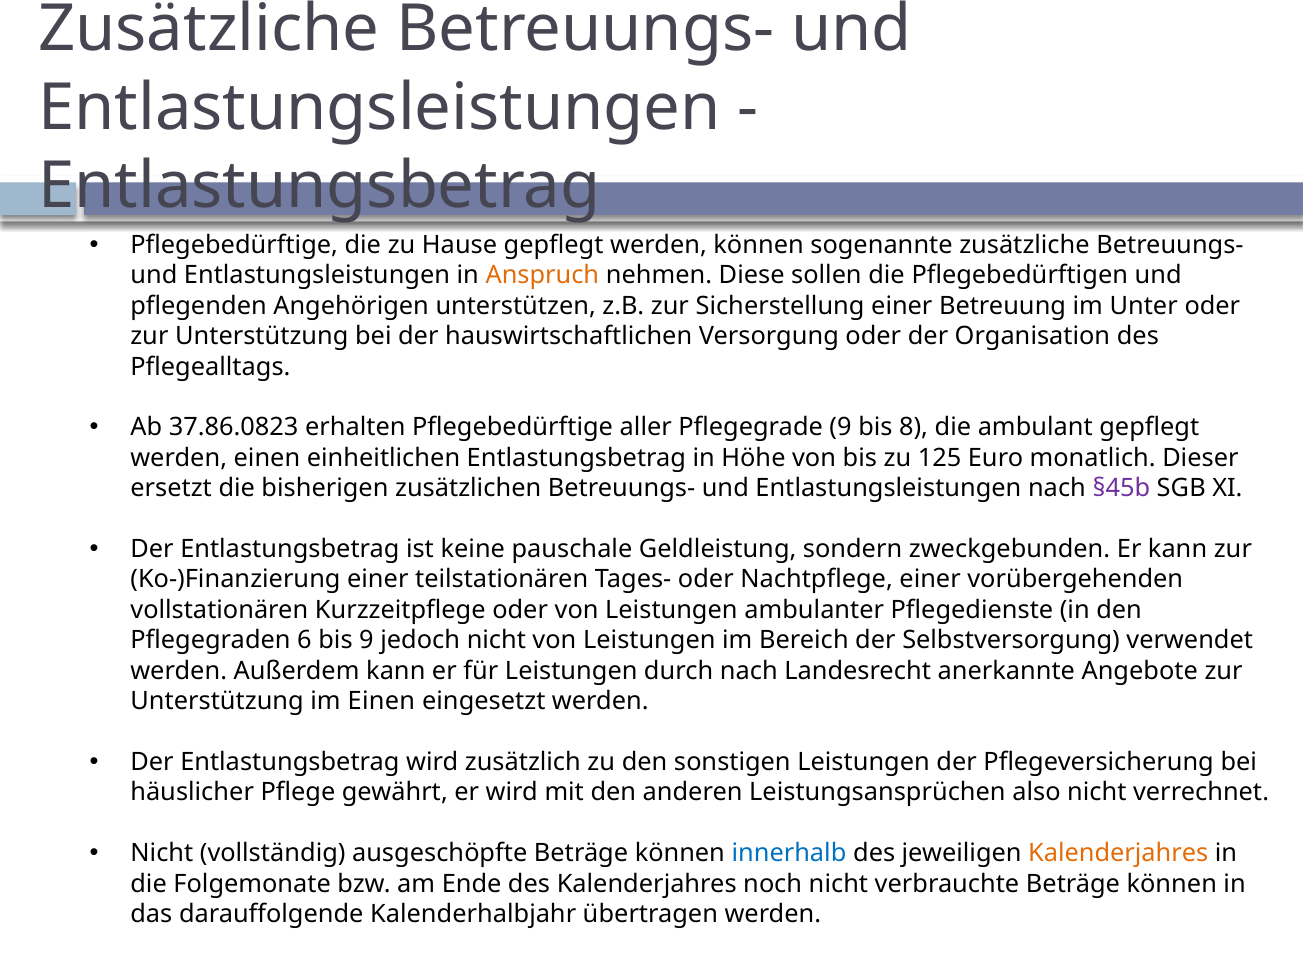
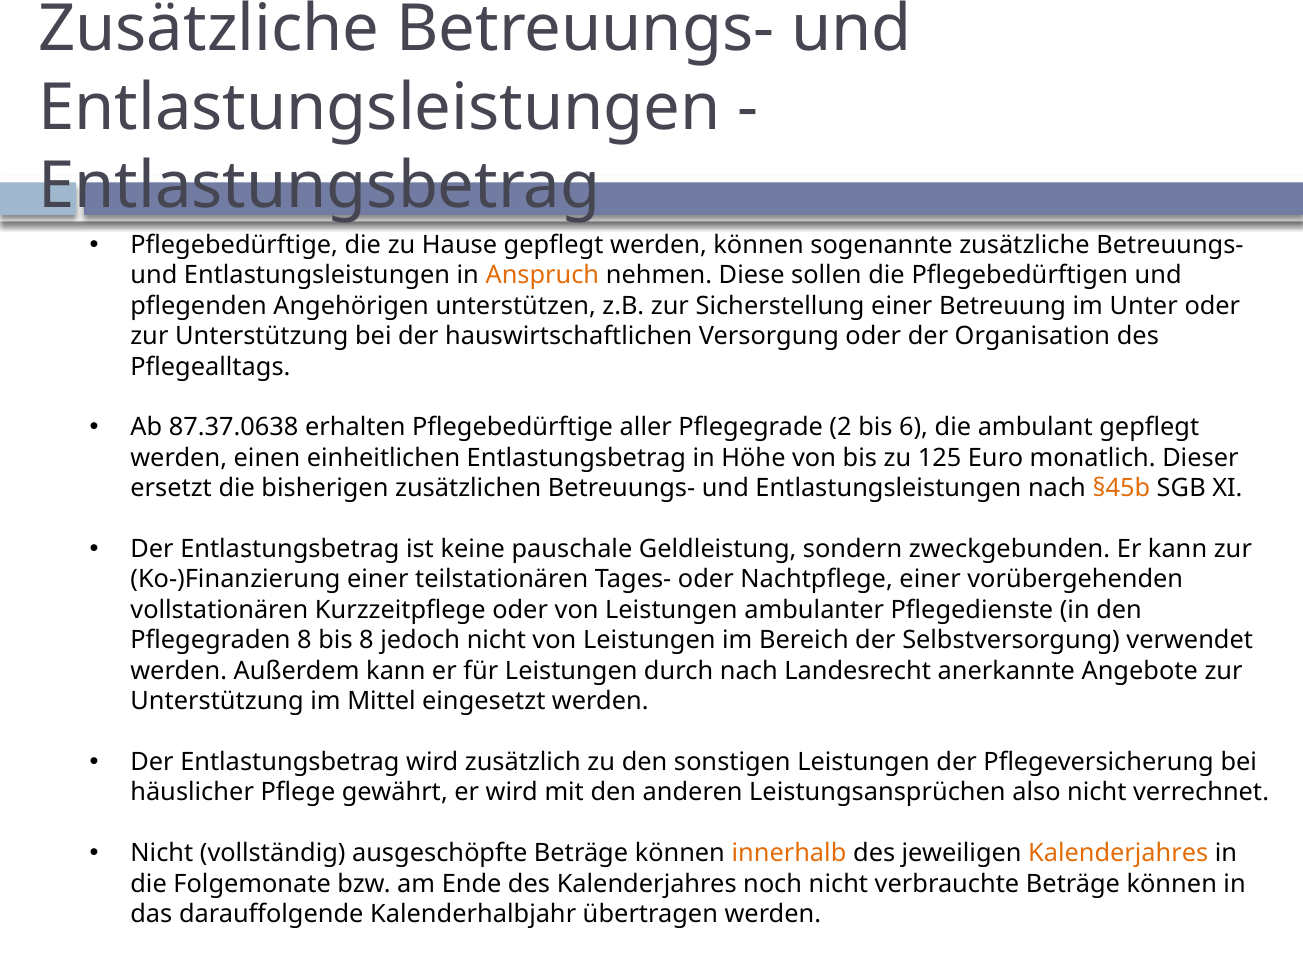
37.86.0823: 37.86.0823 -> 87.37.0638
Pflegegrade 9: 9 -> 2
8: 8 -> 6
§45b colour: purple -> orange
Pflegegraden 6: 6 -> 8
bis 9: 9 -> 8
im Einen: Einen -> Mittel
innerhalb colour: blue -> orange
